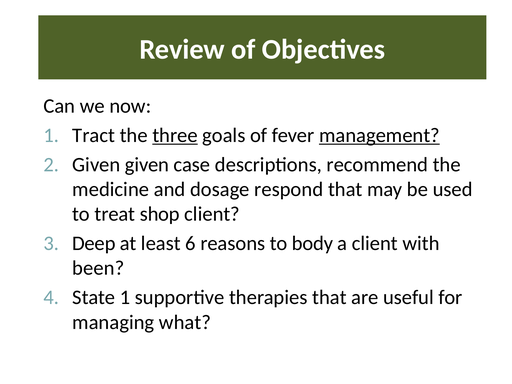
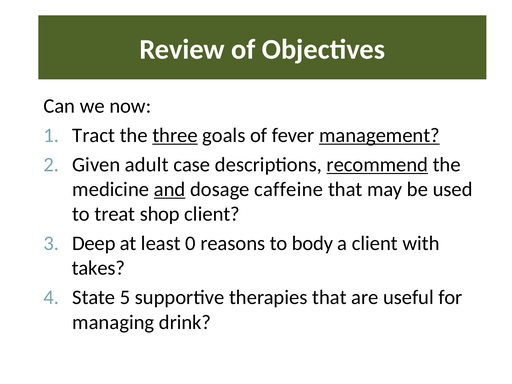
Given given: given -> adult
recommend underline: none -> present
and underline: none -> present
respond: respond -> caffeine
6: 6 -> 0
been: been -> takes
State 1: 1 -> 5
what: what -> drink
